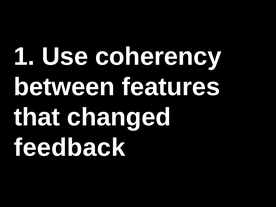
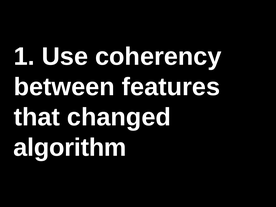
feedback: feedback -> algorithm
